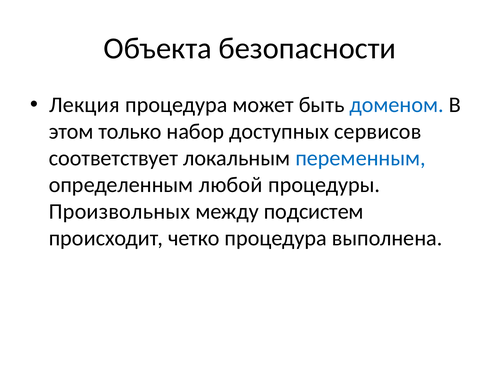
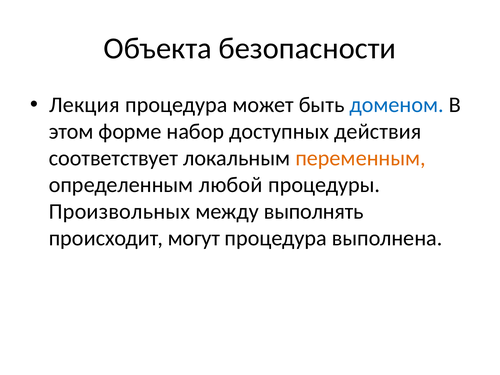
только: только -> форме
сервисов: сервисов -> действия
переменным colour: blue -> orange
подсистем: подсистем -> выполнять
четко: четко -> могут
